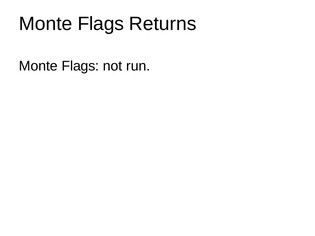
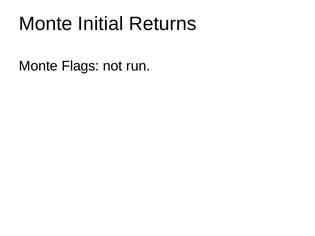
Flags at (101, 24): Flags -> Initial
